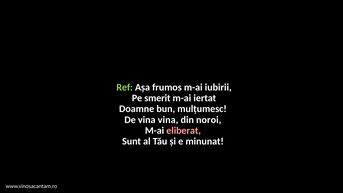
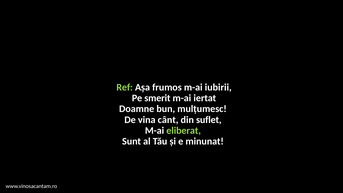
vina vina: vina -> cânt
noroi: noroi -> suflet
eliberat colour: pink -> light green
